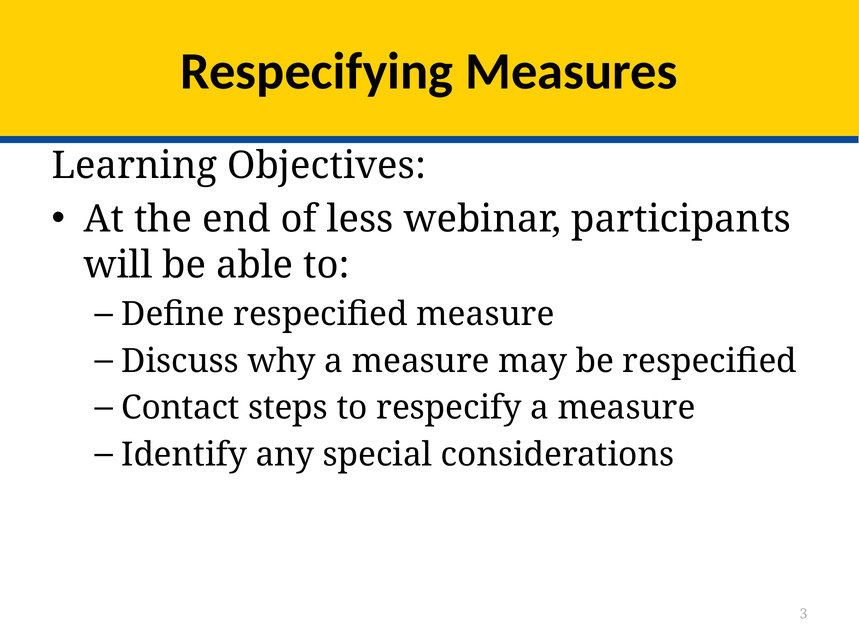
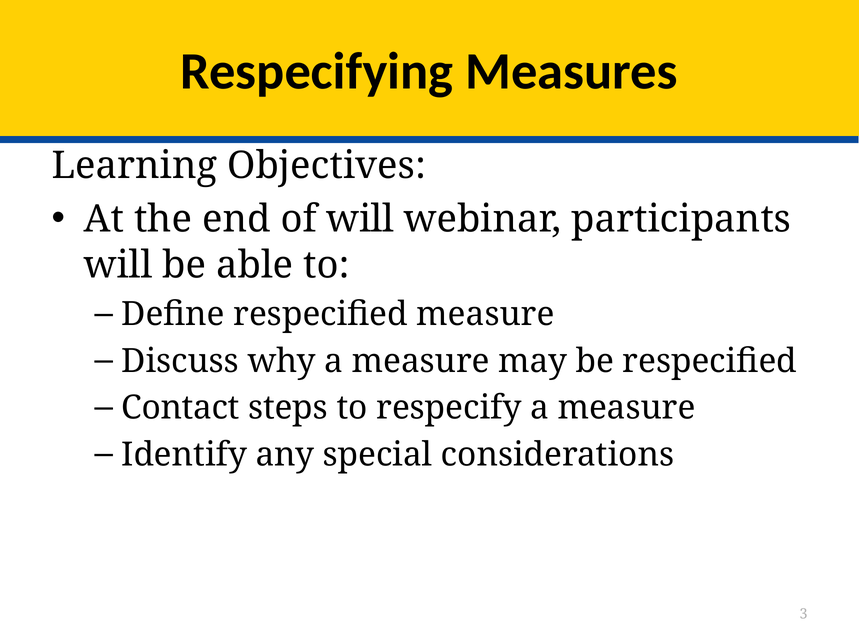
of less: less -> will
